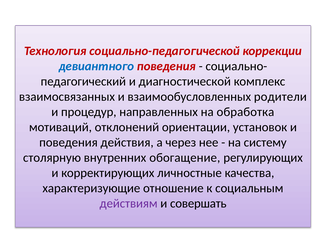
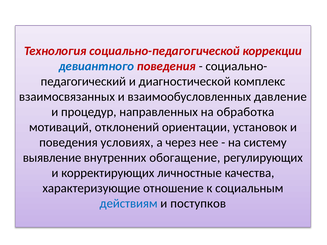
родители: родители -> давление
действия: действия -> условиях
столярную: столярную -> выявление
действиям colour: purple -> blue
совершать: совершать -> поступков
